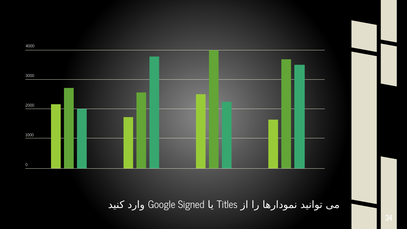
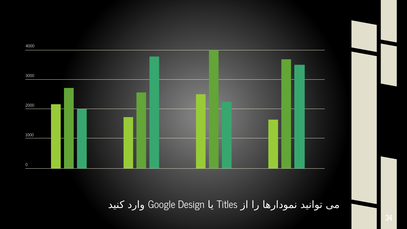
Signed: Signed -> Design
